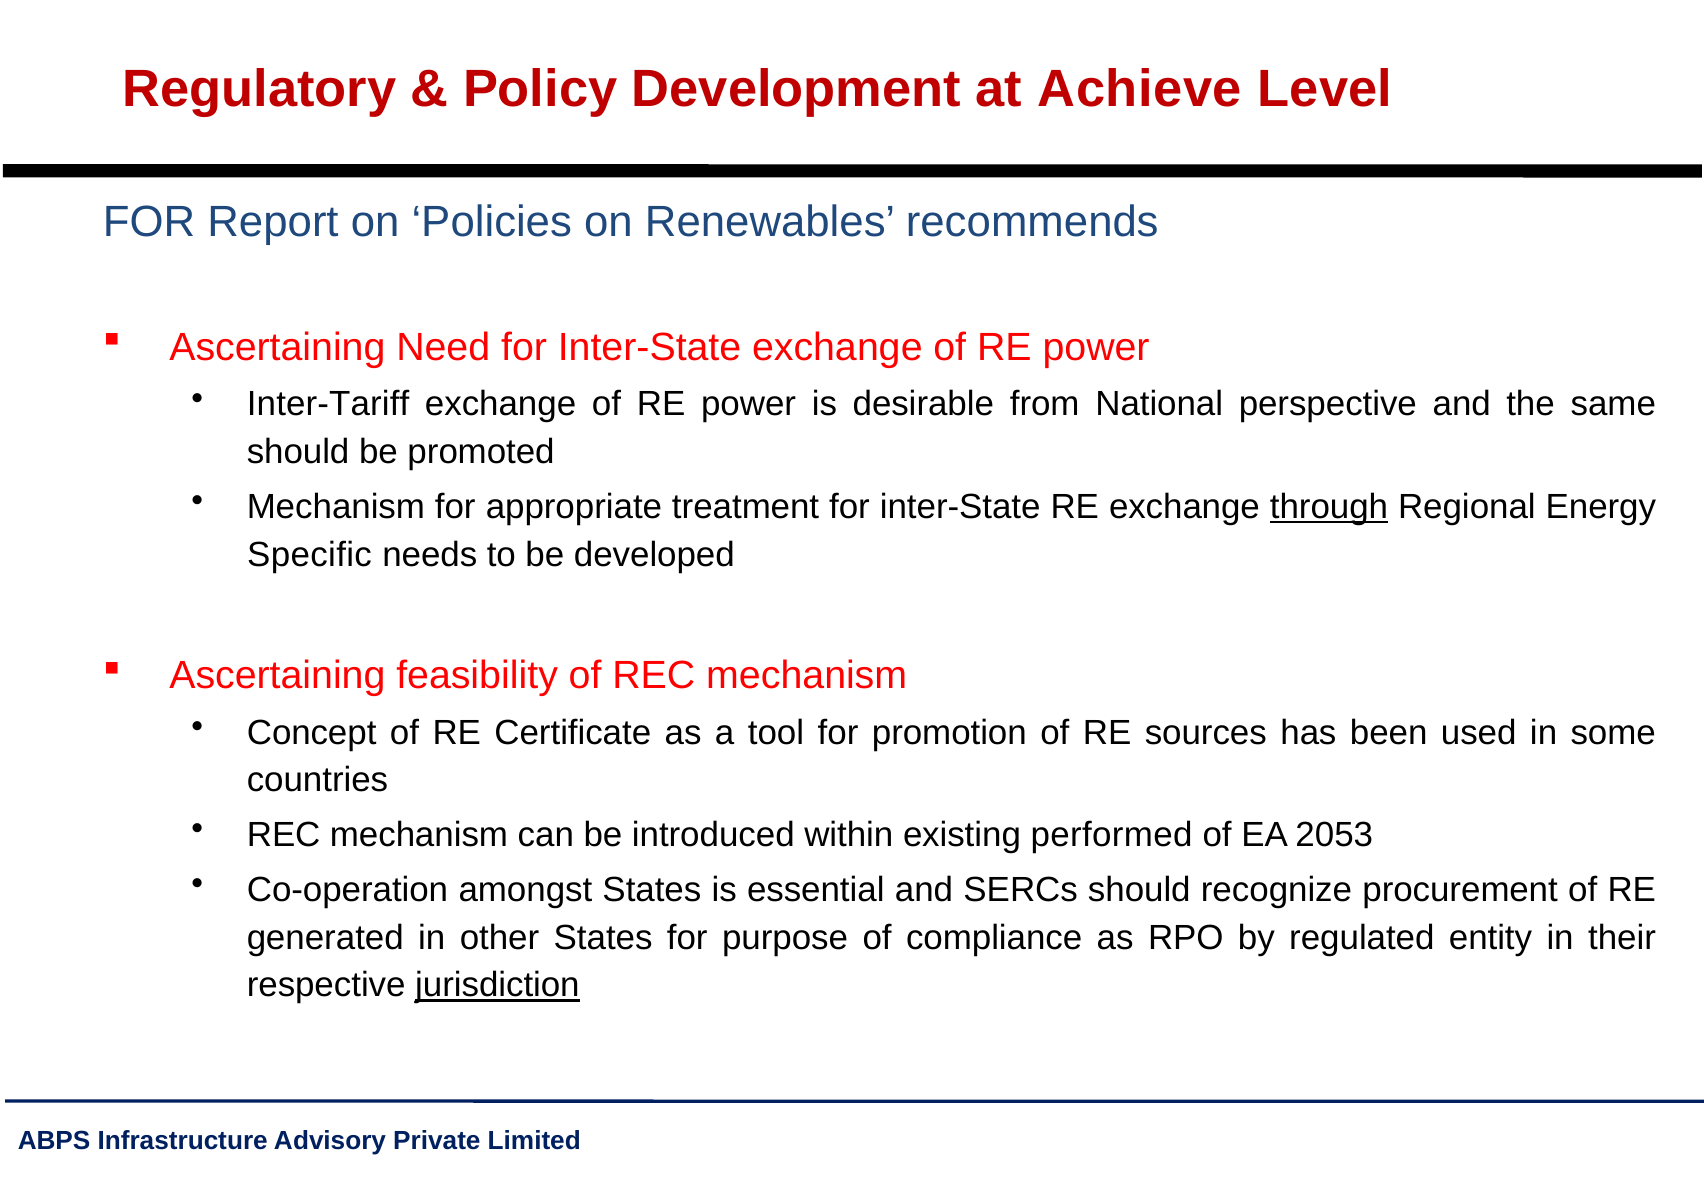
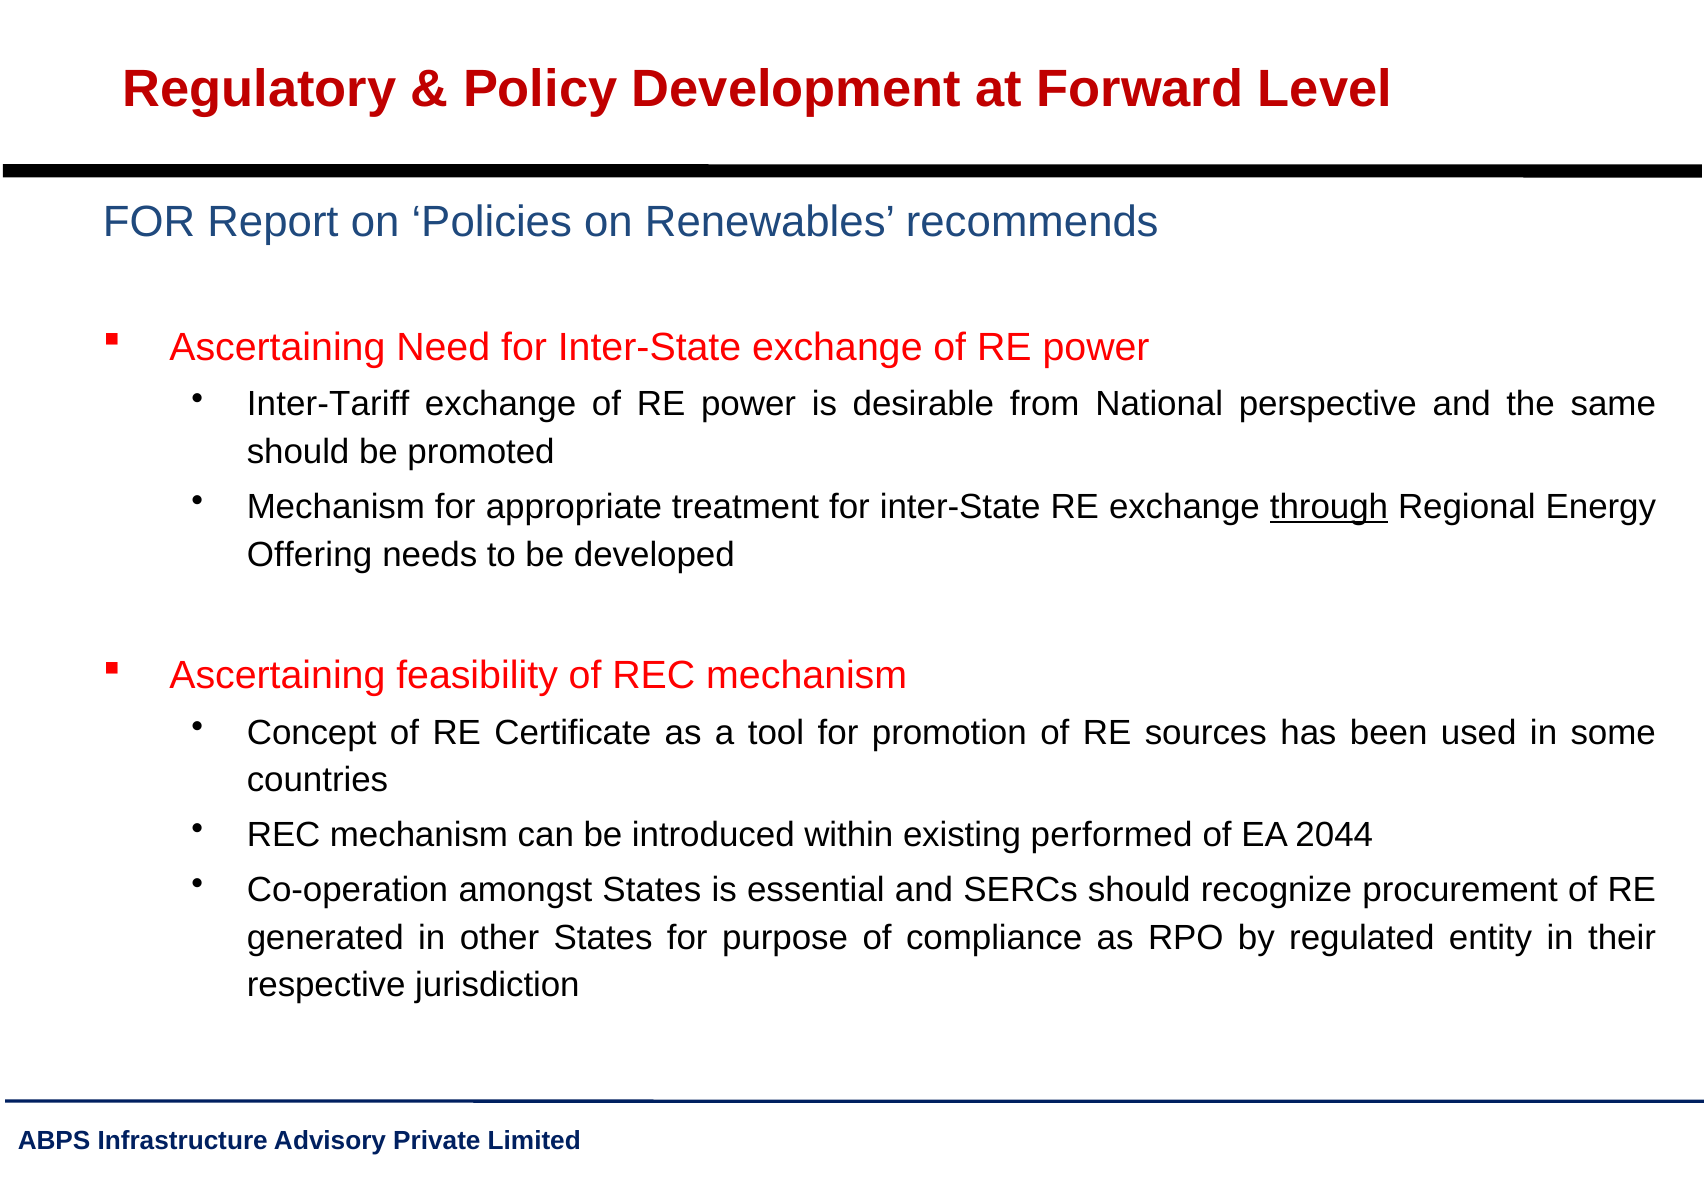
Achieve: Achieve -> Forward
Specific: Specific -> Offering
2053: 2053 -> 2044
jurisdiction underline: present -> none
